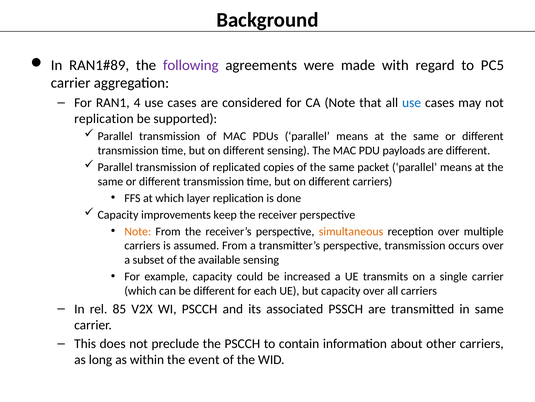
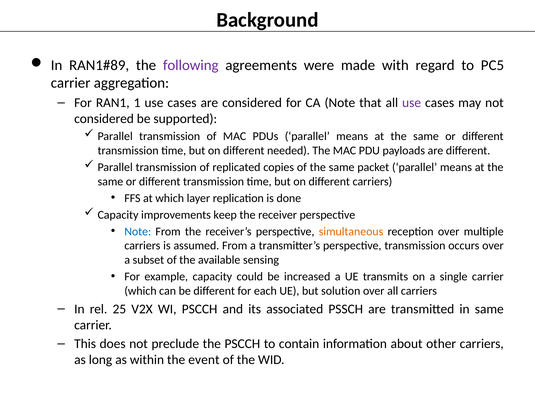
4: 4 -> 1
use at (412, 102) colour: blue -> purple
replication at (104, 118): replication -> considered
different sensing: sensing -> needed
Note at (138, 231) colour: orange -> blue
but capacity: capacity -> solution
85: 85 -> 25
